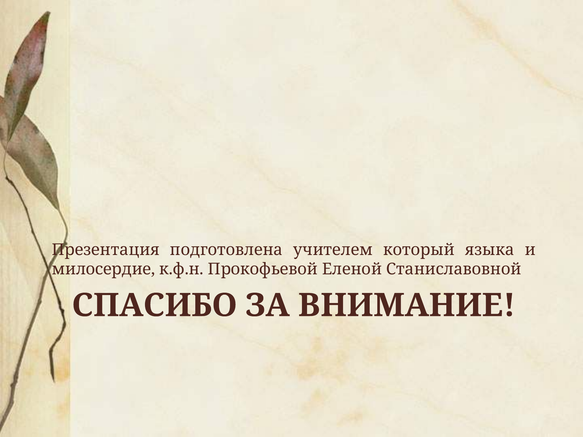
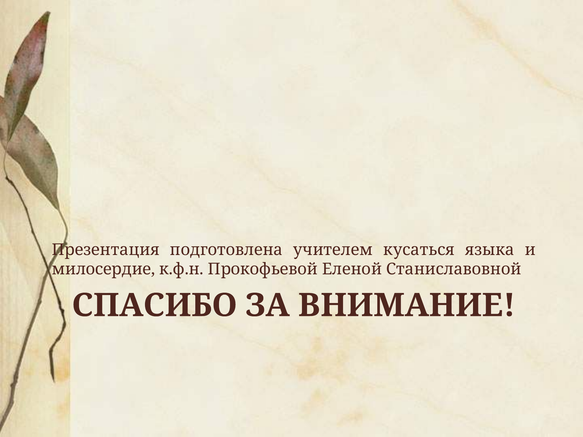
который: который -> кусаться
